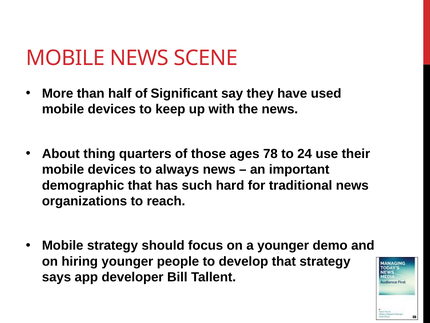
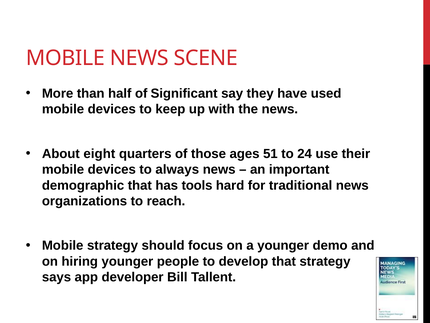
thing: thing -> eight
78: 78 -> 51
such: such -> tools
